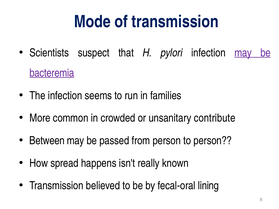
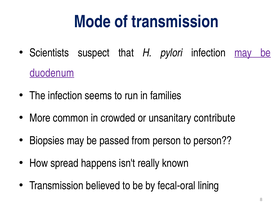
bacteremia: bacteremia -> duodenum
Between: Between -> Biopsies
